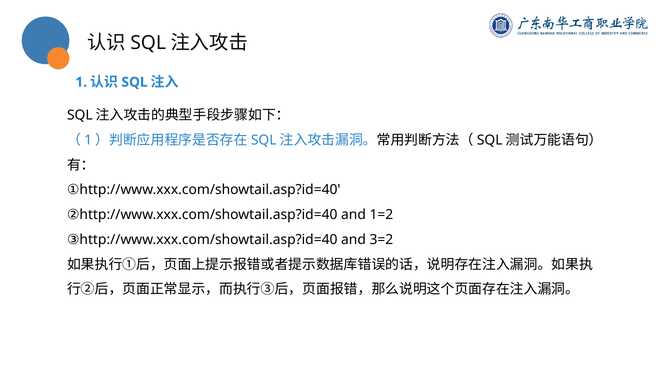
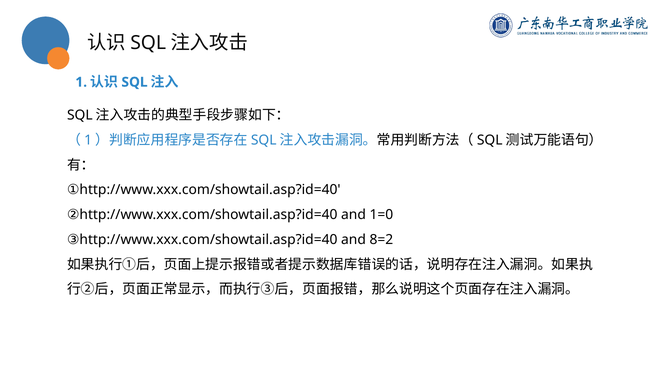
1=2: 1=2 -> 1=0
3=2: 3=2 -> 8=2
